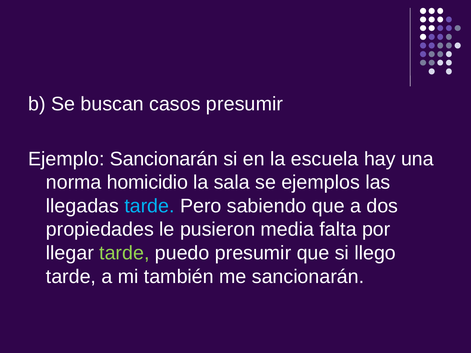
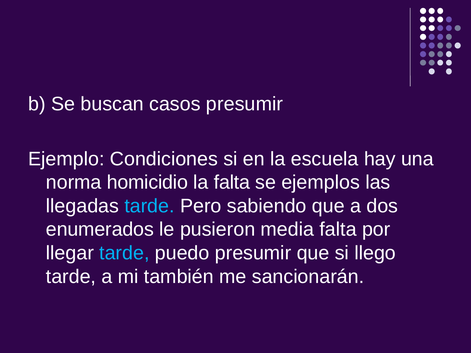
Ejemplo Sancionarán: Sancionarán -> Condiciones
la sala: sala -> falta
propiedades: propiedades -> enumerados
tarde at (124, 253) colour: light green -> light blue
